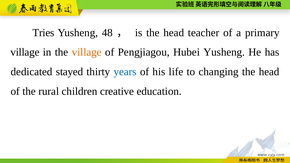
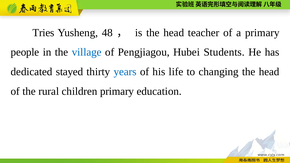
village at (25, 52): village -> people
village at (87, 52) colour: orange -> blue
Hubei Yusheng: Yusheng -> Students
children creative: creative -> primary
